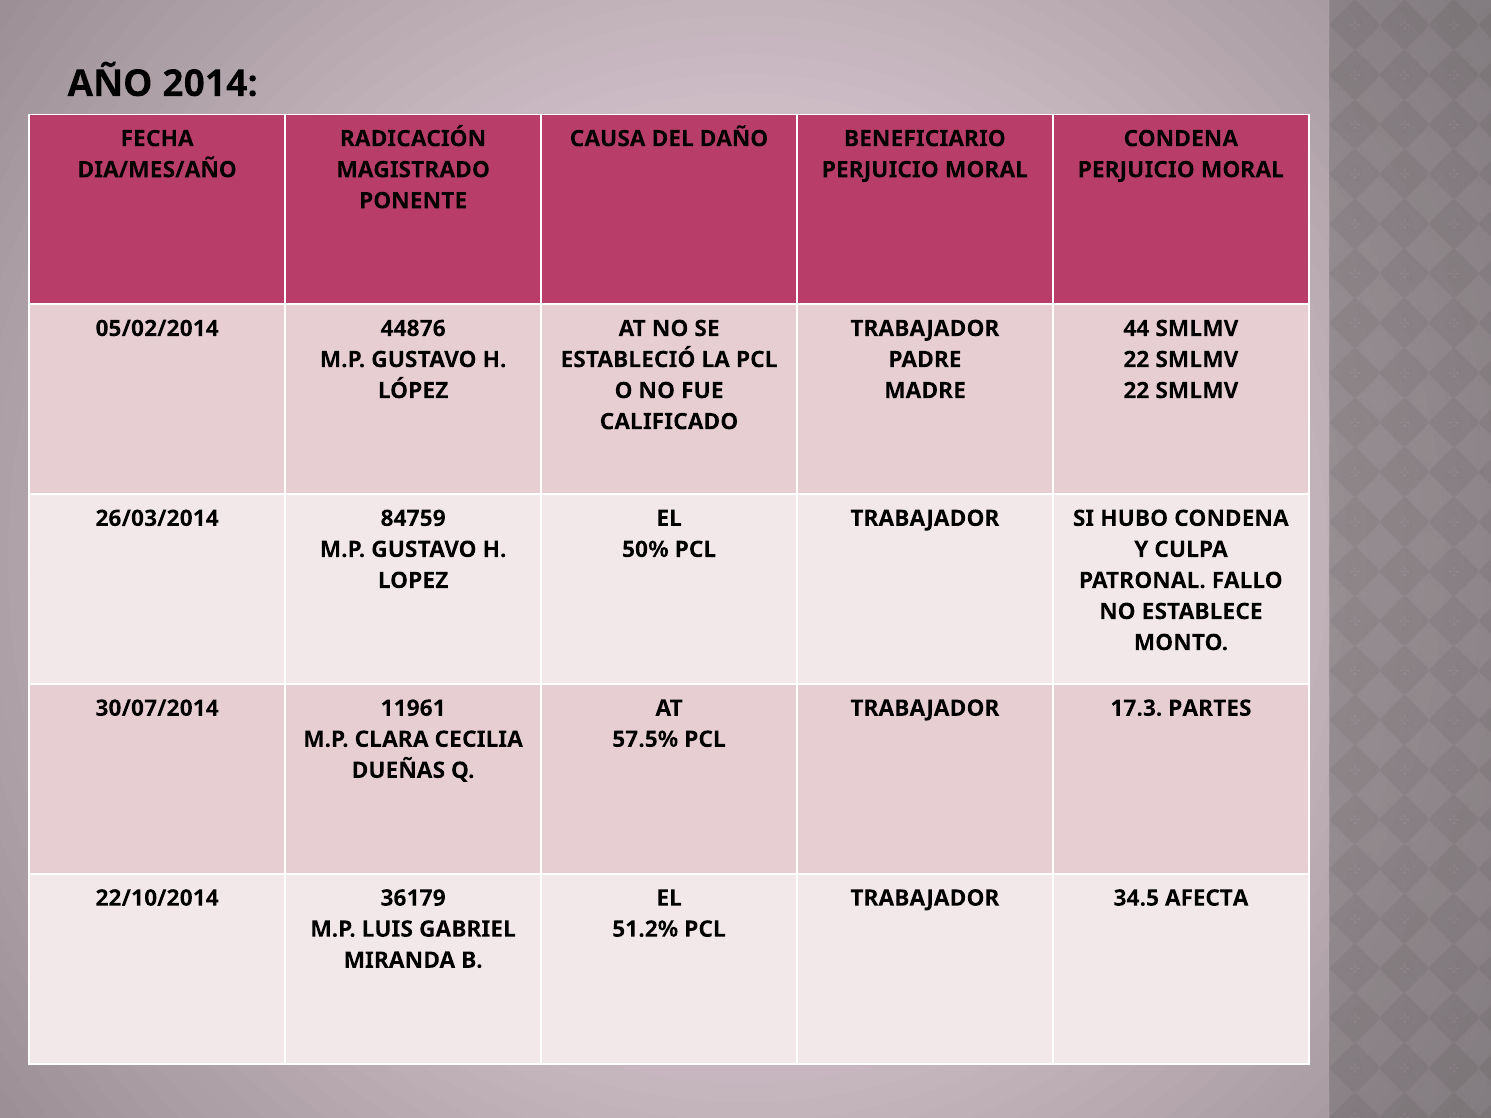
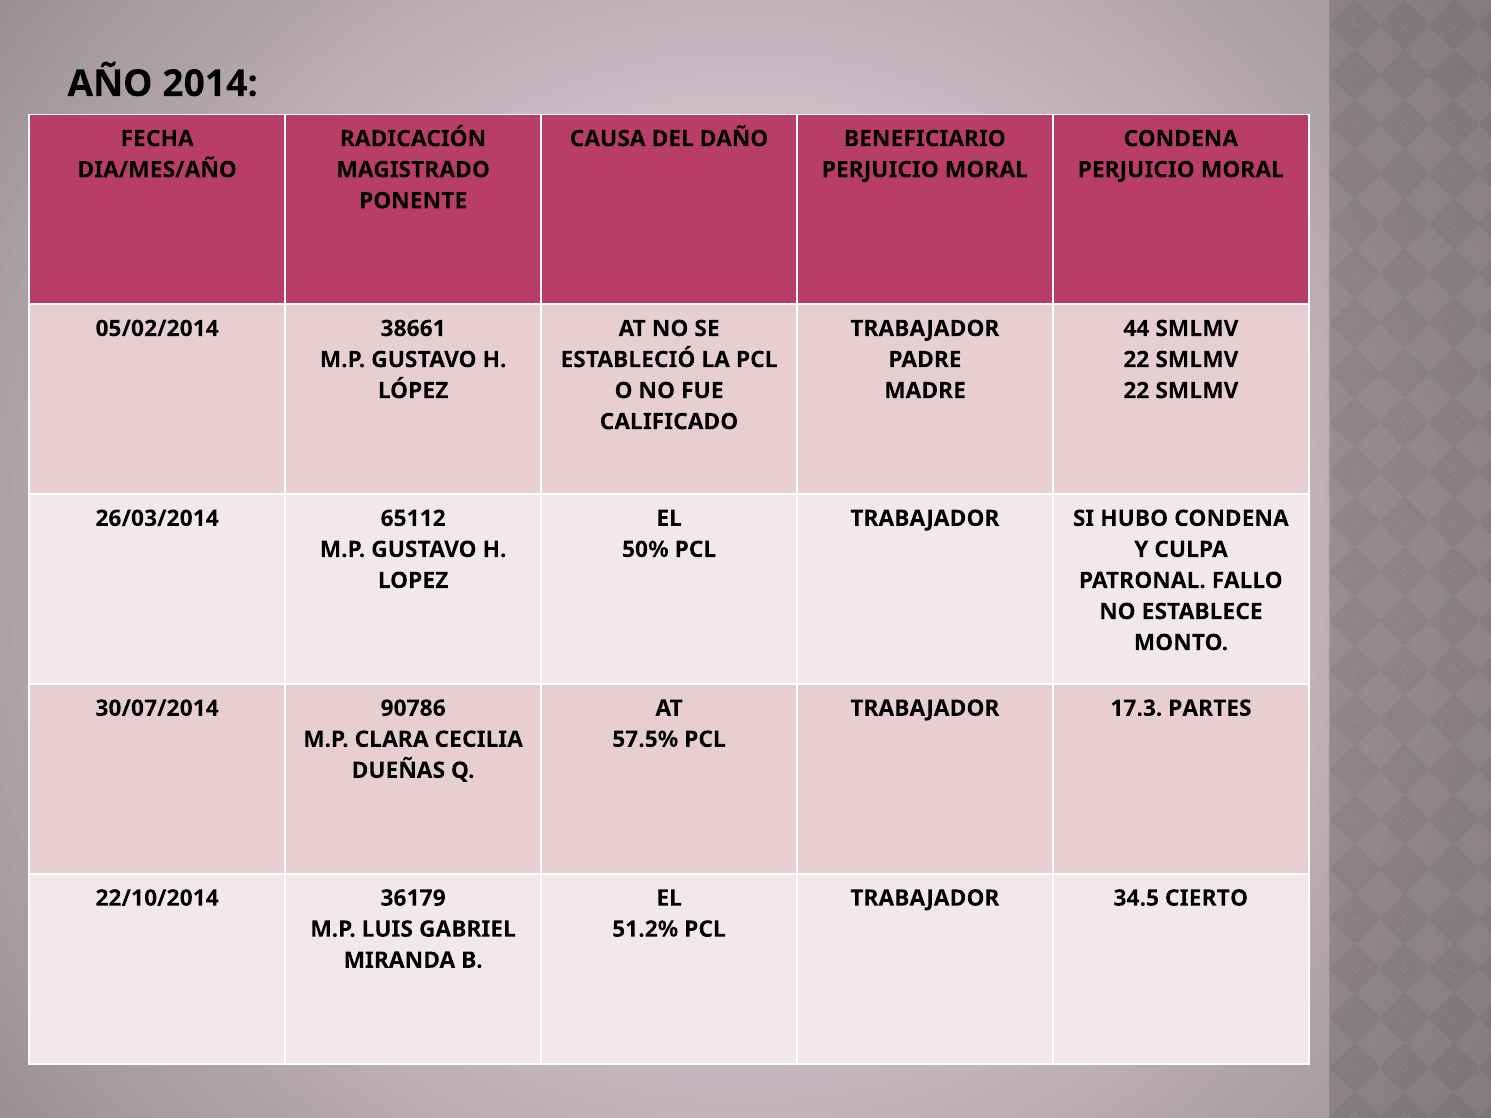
44876: 44876 -> 38661
84759: 84759 -> 65112
11961: 11961 -> 90786
AFECTA: AFECTA -> CIERTO
